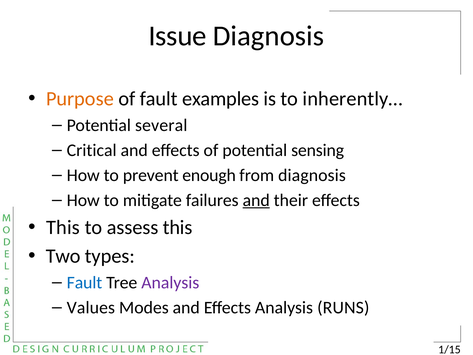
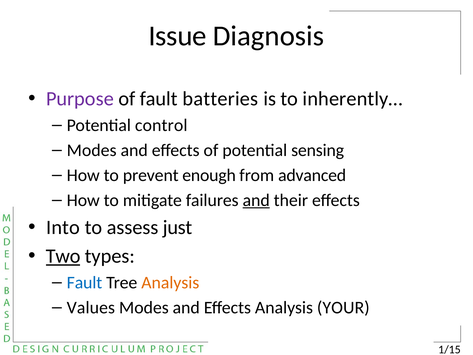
Purpose colour: orange -> purple
examples: examples -> batteries
several: several -> control
Critical at (92, 150): Critical -> Modes
from diagnosis: diagnosis -> advanced
This at (63, 227): This -> Into
assess this: this -> just
Two underline: none -> present
Analysis at (170, 282) colour: purple -> orange
RUNS: RUNS -> YOUR
